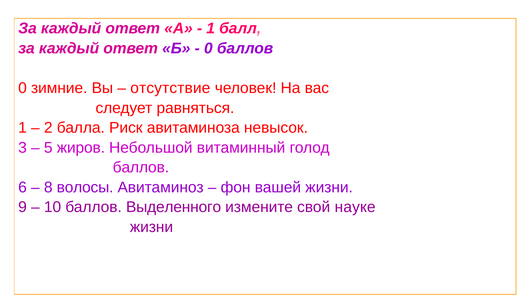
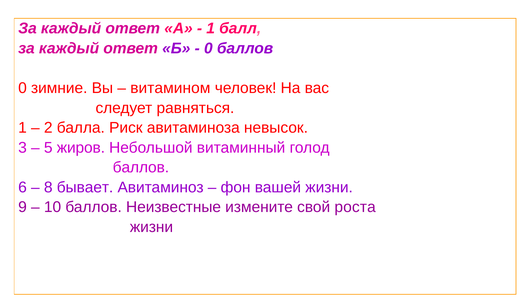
отсутствие: отсутствие -> витамином
волосы: волосы -> бывает
Выделенного: Выделенного -> Неизвестные
науке: науке -> роста
